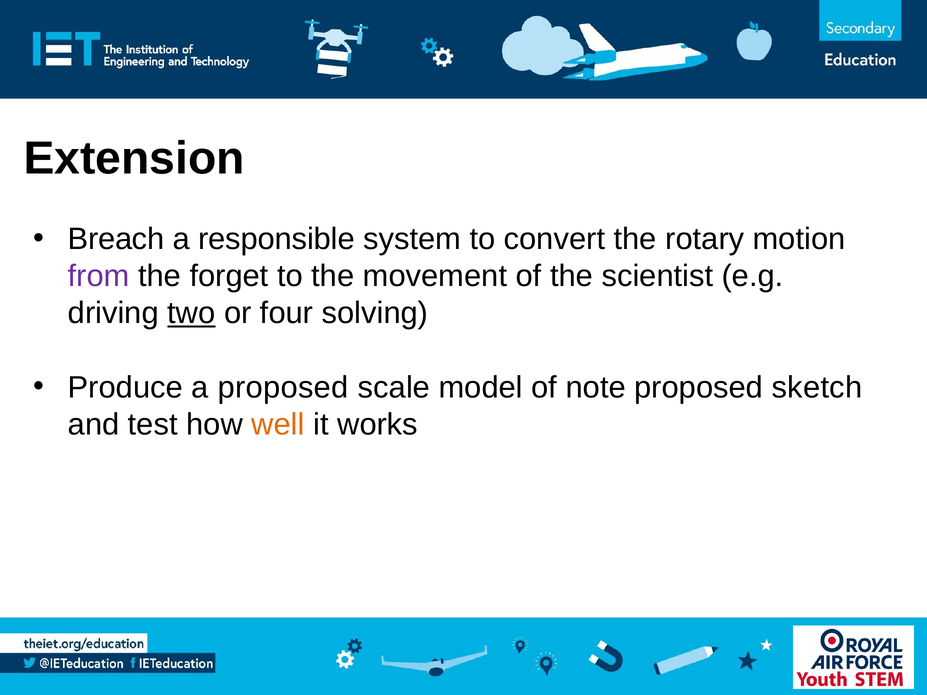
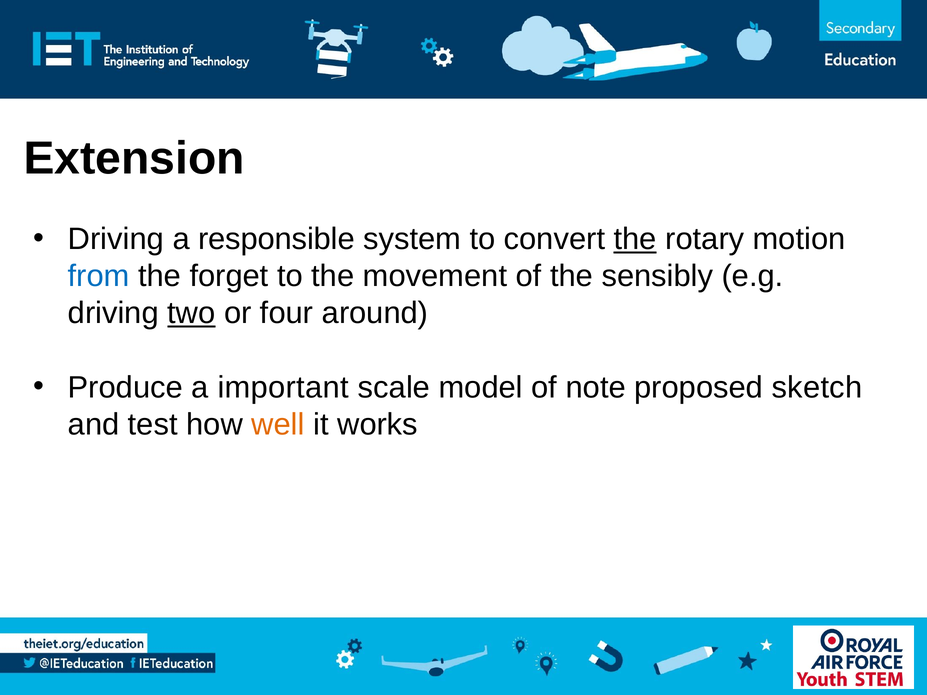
Breach at (116, 239): Breach -> Driving
the at (635, 239) underline: none -> present
from colour: purple -> blue
scientist: scientist -> sensibly
solving: solving -> around
a proposed: proposed -> important
